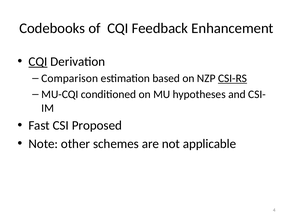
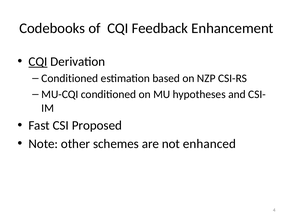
Comparison at (70, 78): Comparison -> Conditioned
CSI-RS underline: present -> none
applicable: applicable -> enhanced
